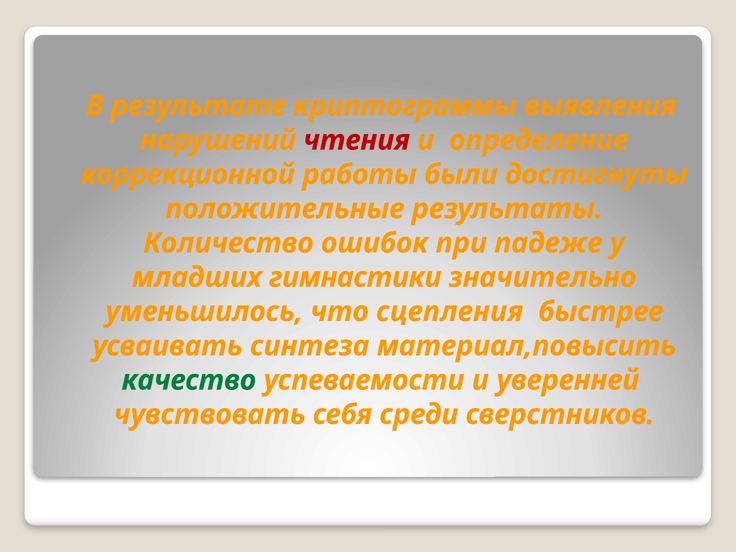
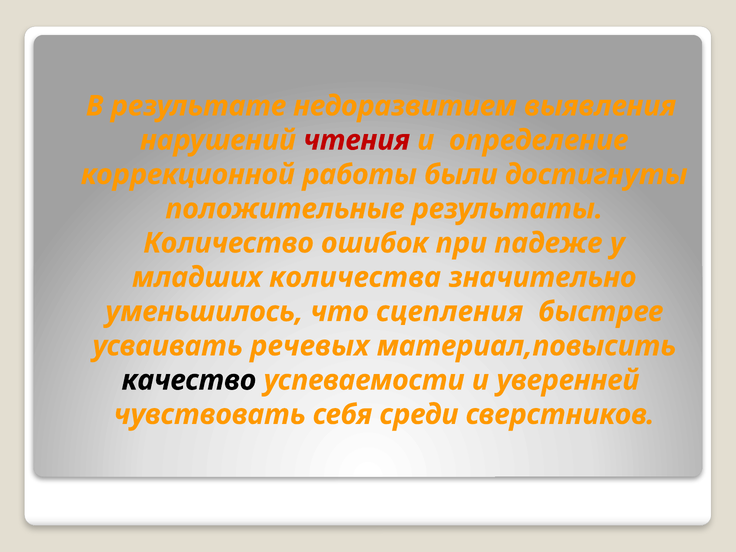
криптограммы: криптограммы -> недоразвитием
гимнастики: гимнастики -> количества
синтеза: синтеза -> речевых
качество colour: green -> black
